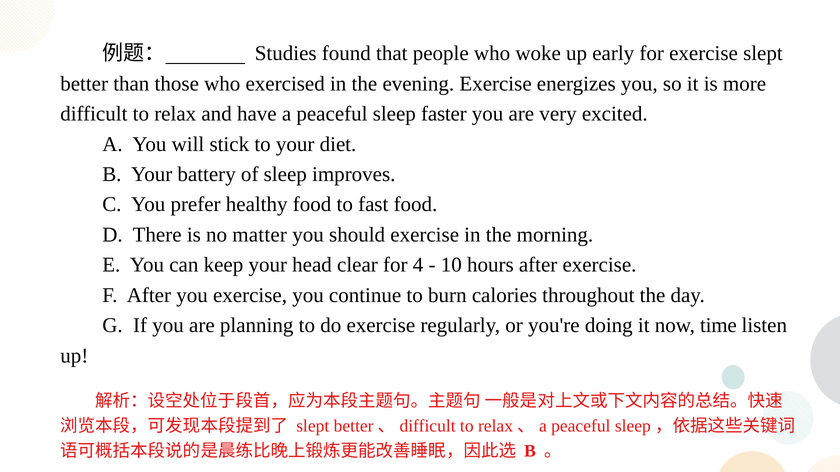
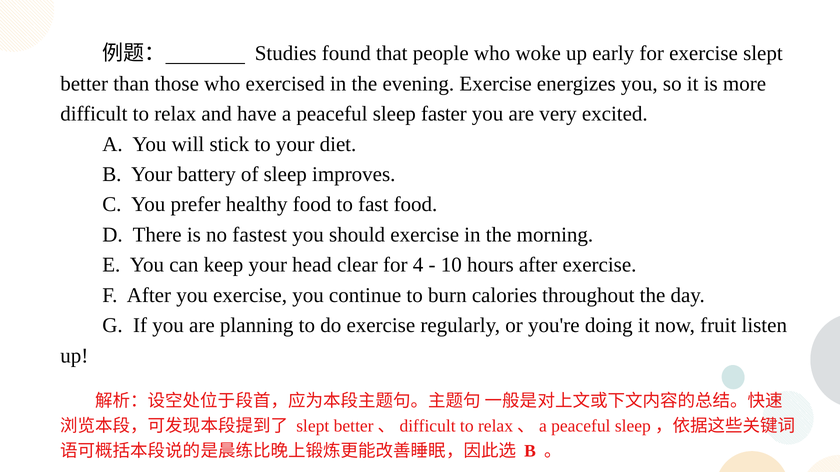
matter: matter -> fastest
time: time -> fruit
